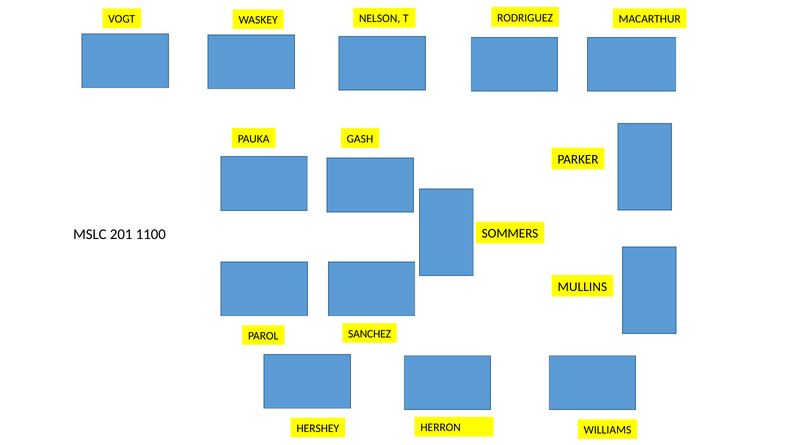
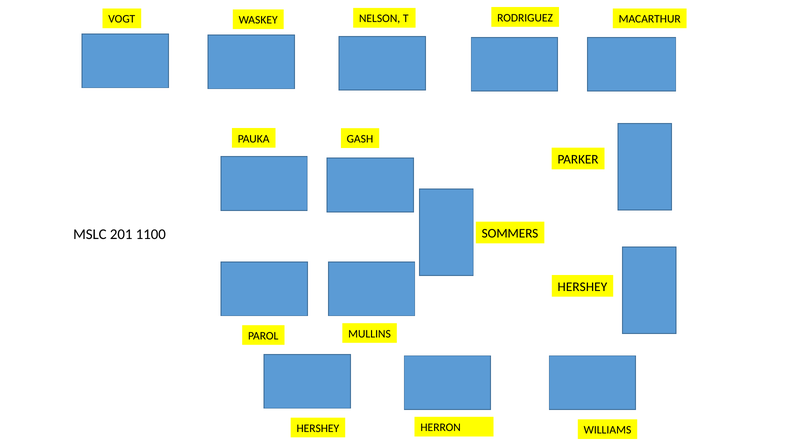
MULLINS at (582, 287): MULLINS -> HERSHEY
SANCHEZ: SANCHEZ -> MULLINS
